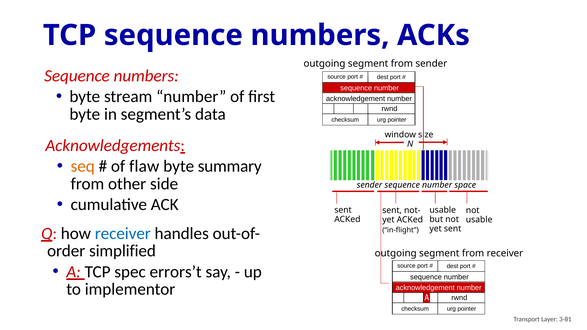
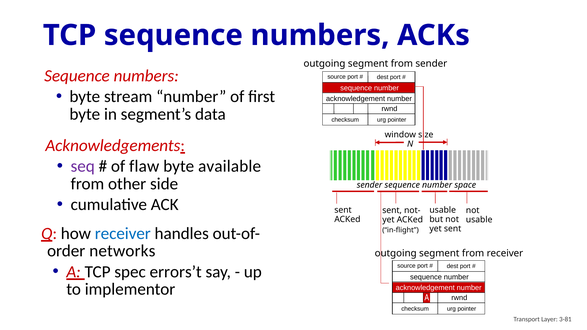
seq colour: orange -> purple
summary: summary -> available
simplified: simplified -> networks
